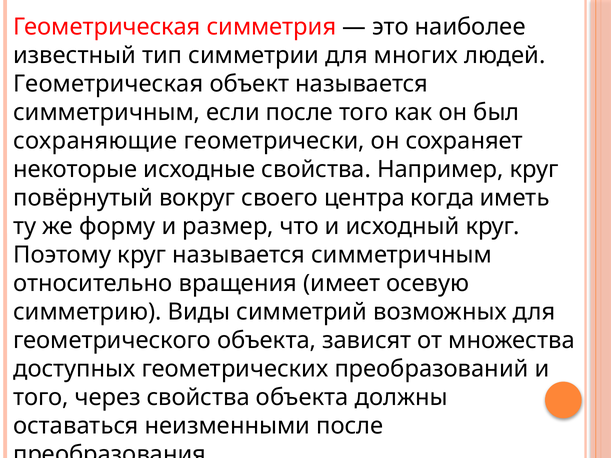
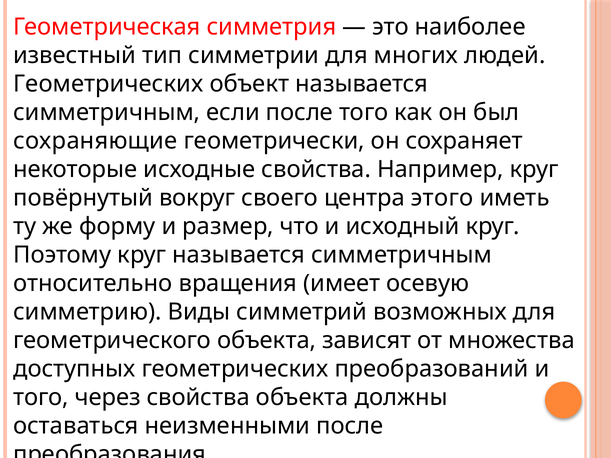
Геометрическая at (108, 84): Геометрическая -> Геометрических
когда: когда -> этого
